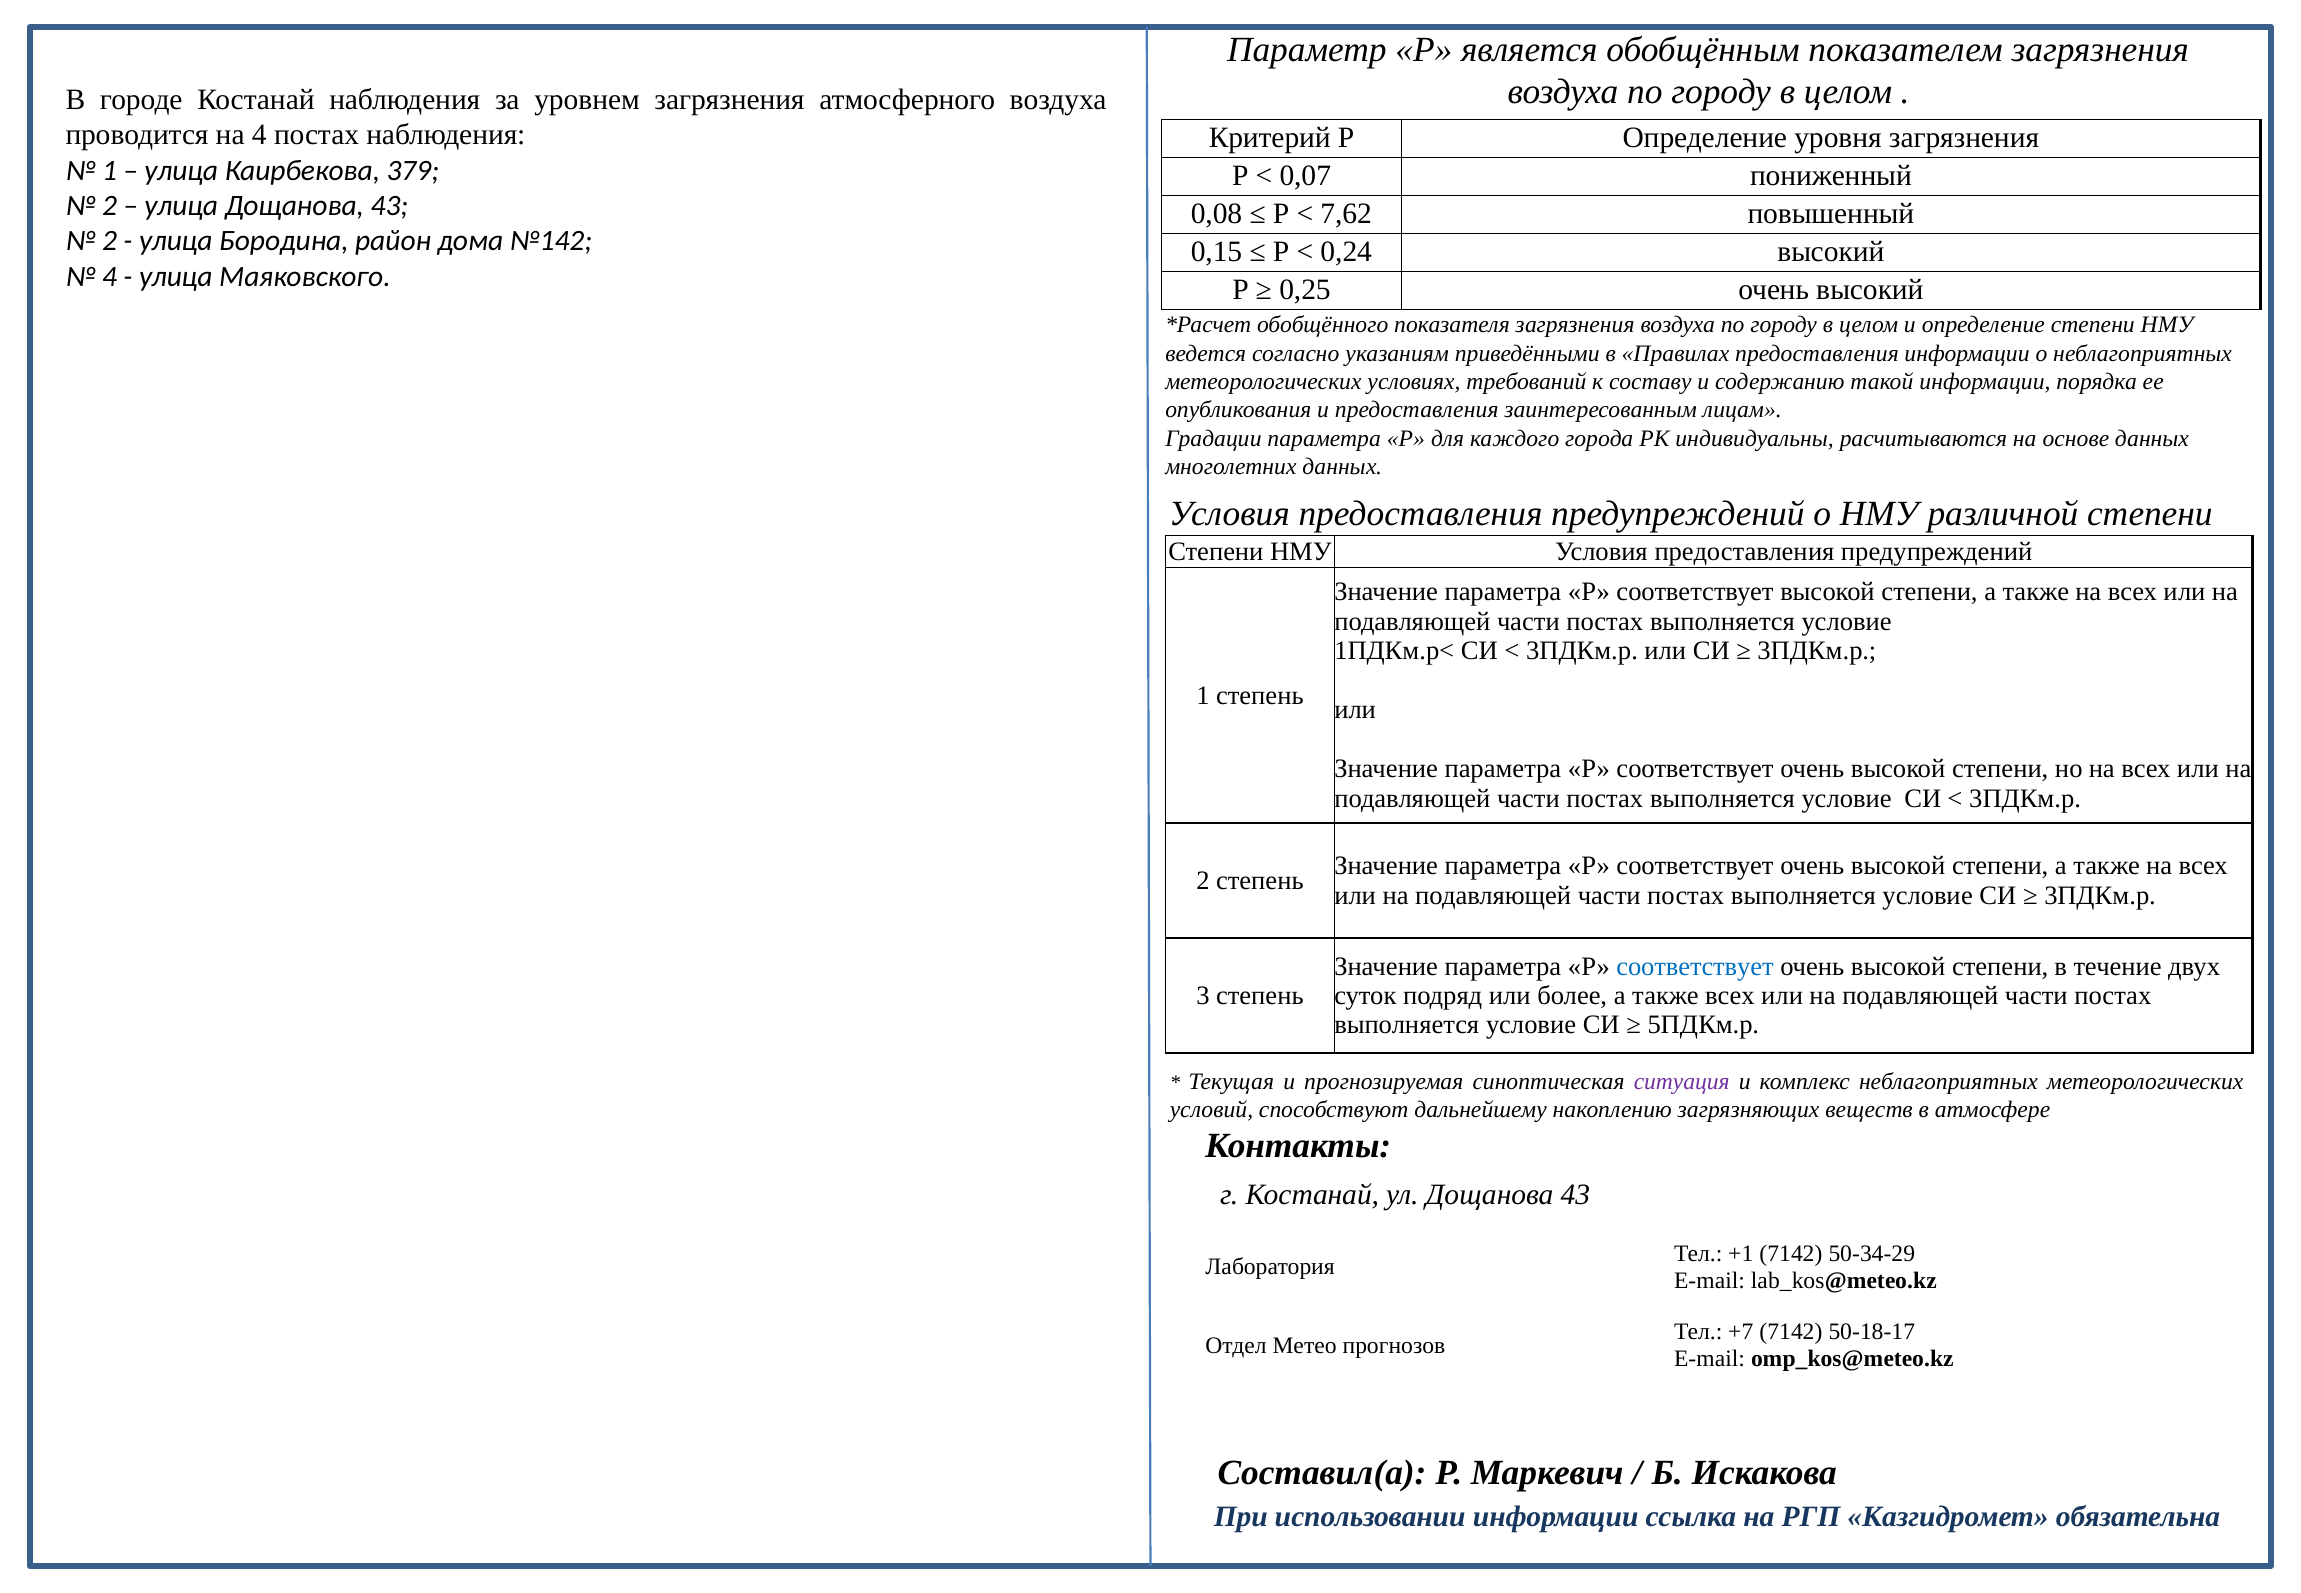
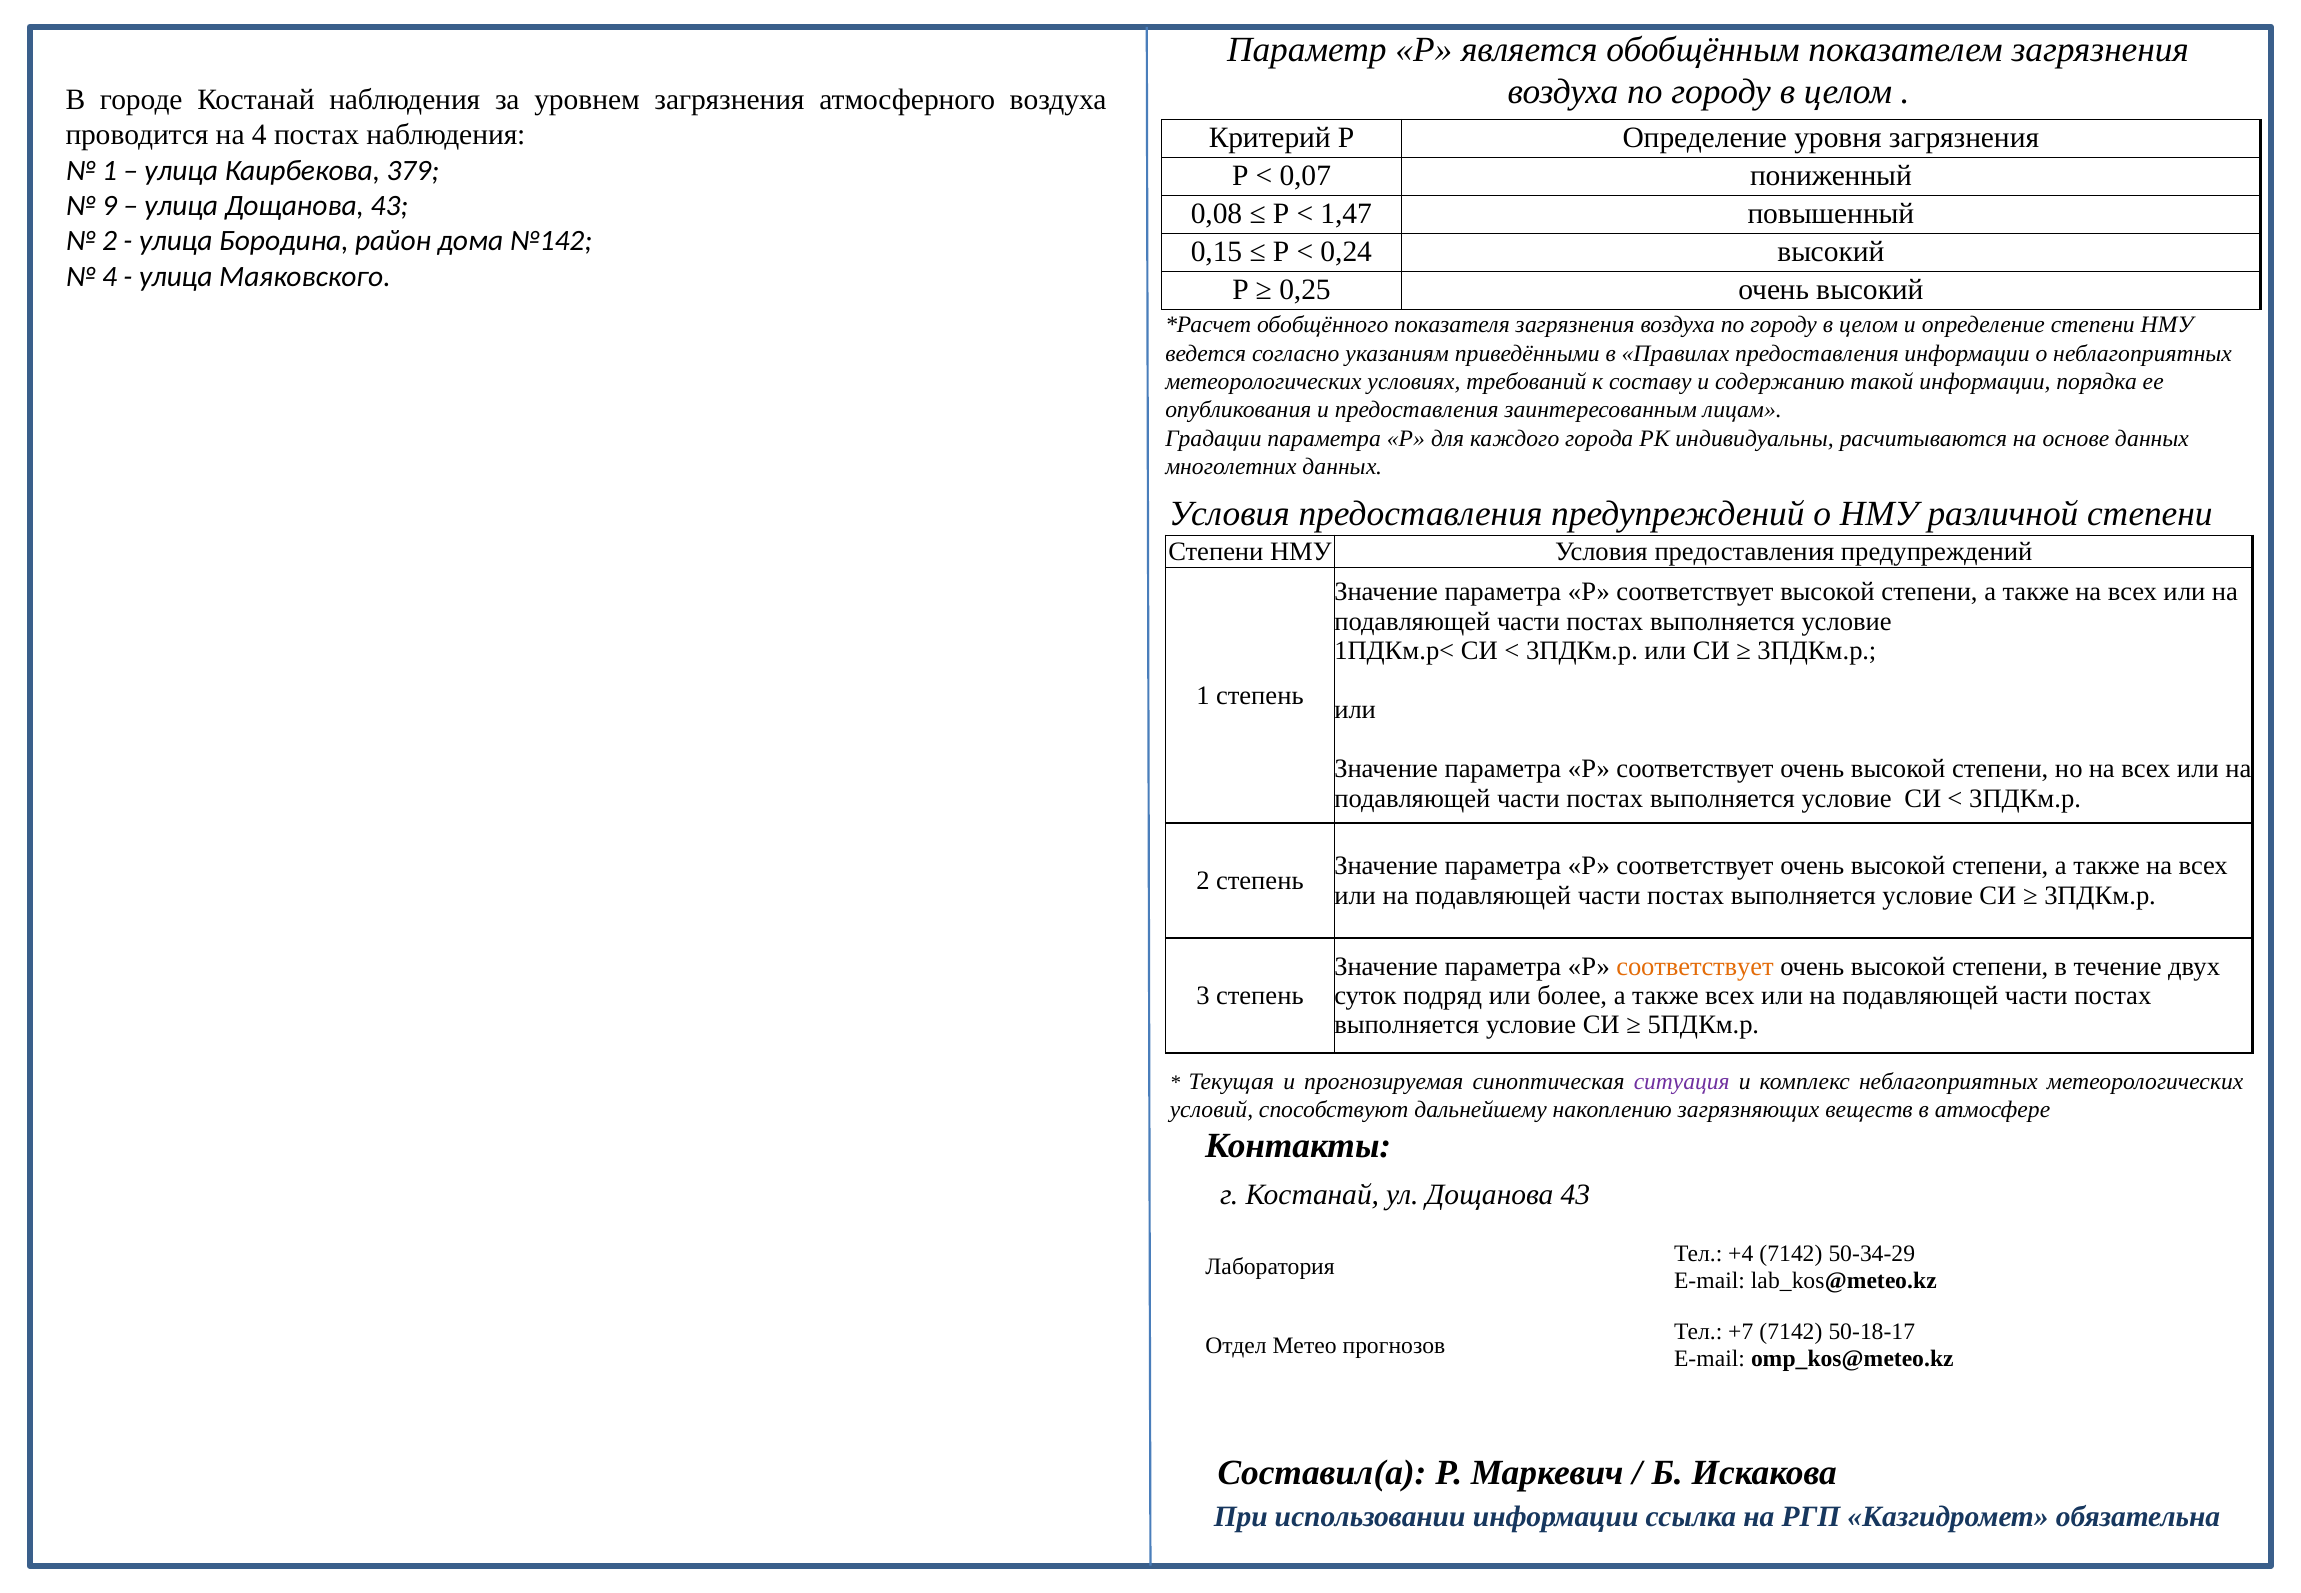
2 at (109, 206): 2 -> 9
7,62: 7,62 -> 1,47
соответствует at (1695, 966) colour: blue -> orange
+1: +1 -> +4
